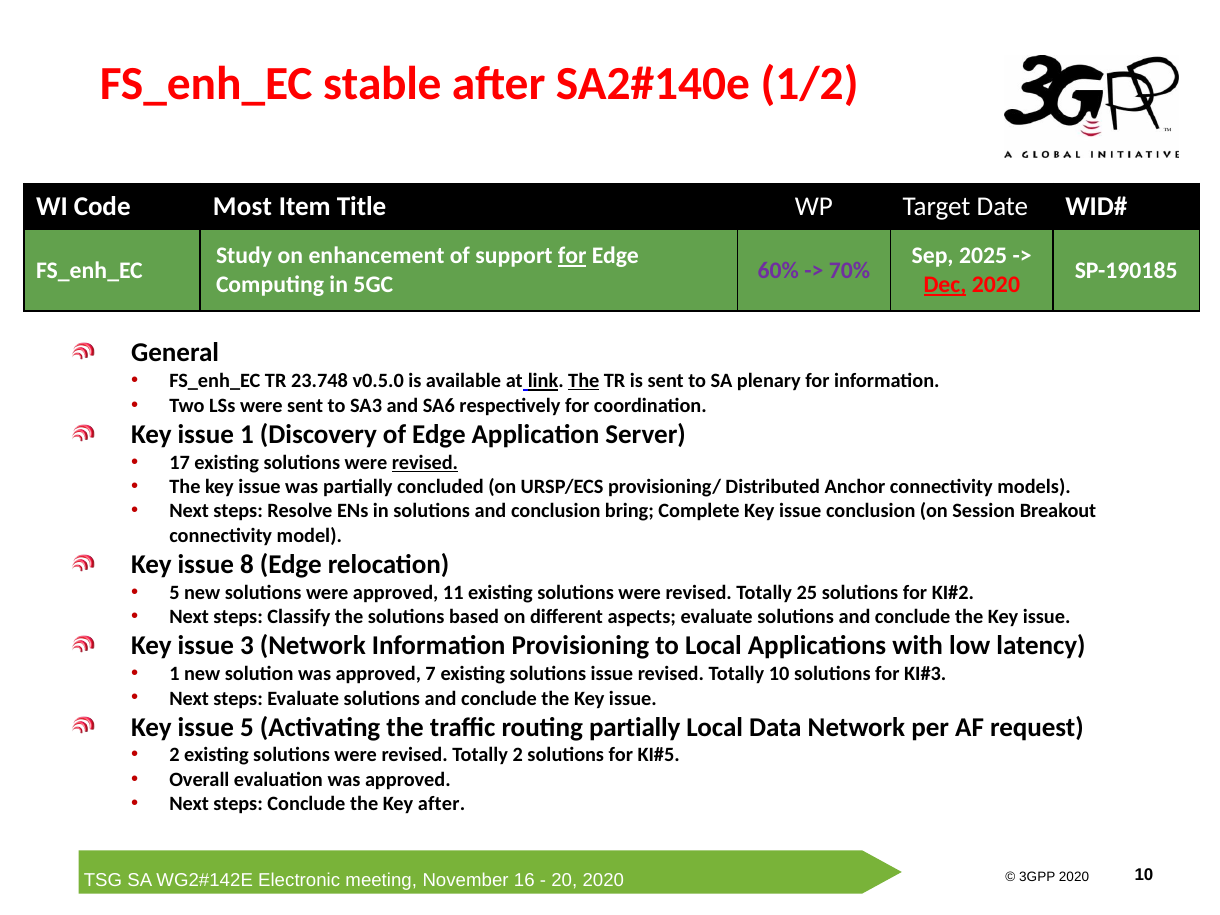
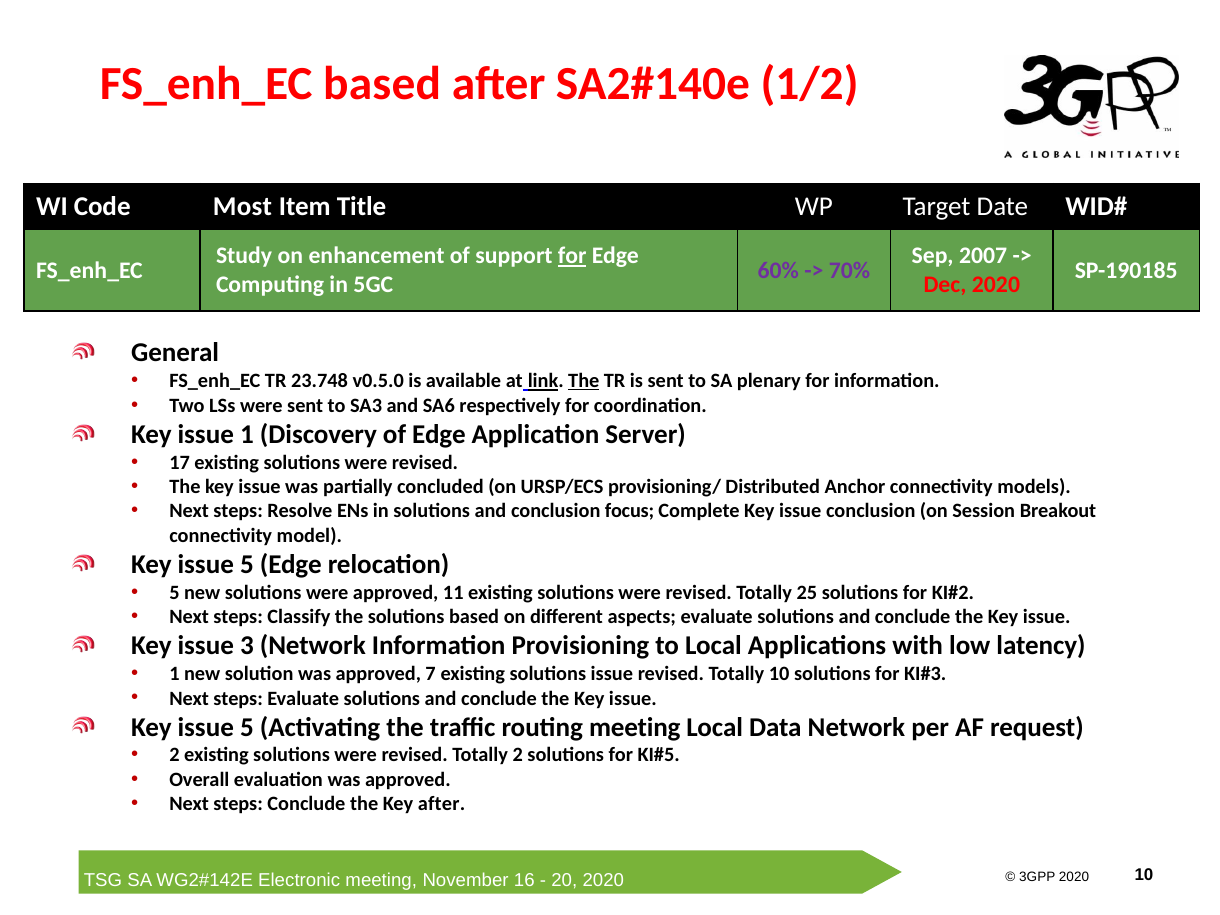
FS_enh_EC stable: stable -> based
2025: 2025 -> 2007
Dec underline: present -> none
revised at (425, 462) underline: present -> none
bring: bring -> focus
8 at (247, 565): 8 -> 5
routing partially: partially -> meeting
